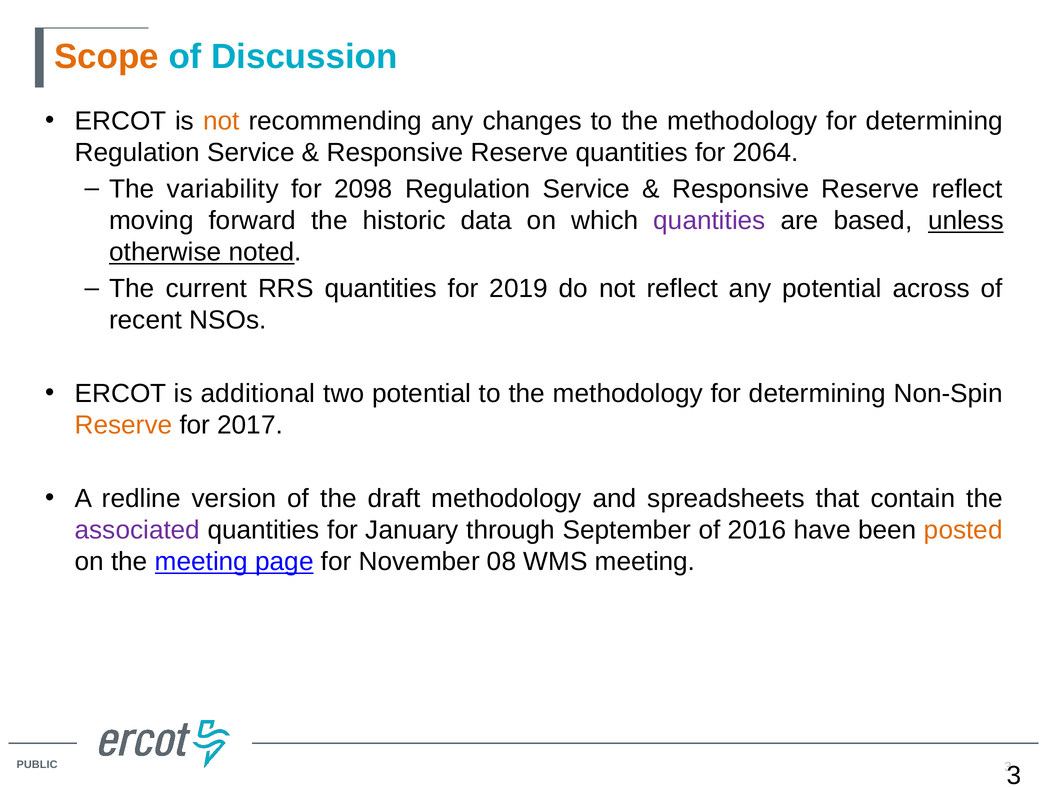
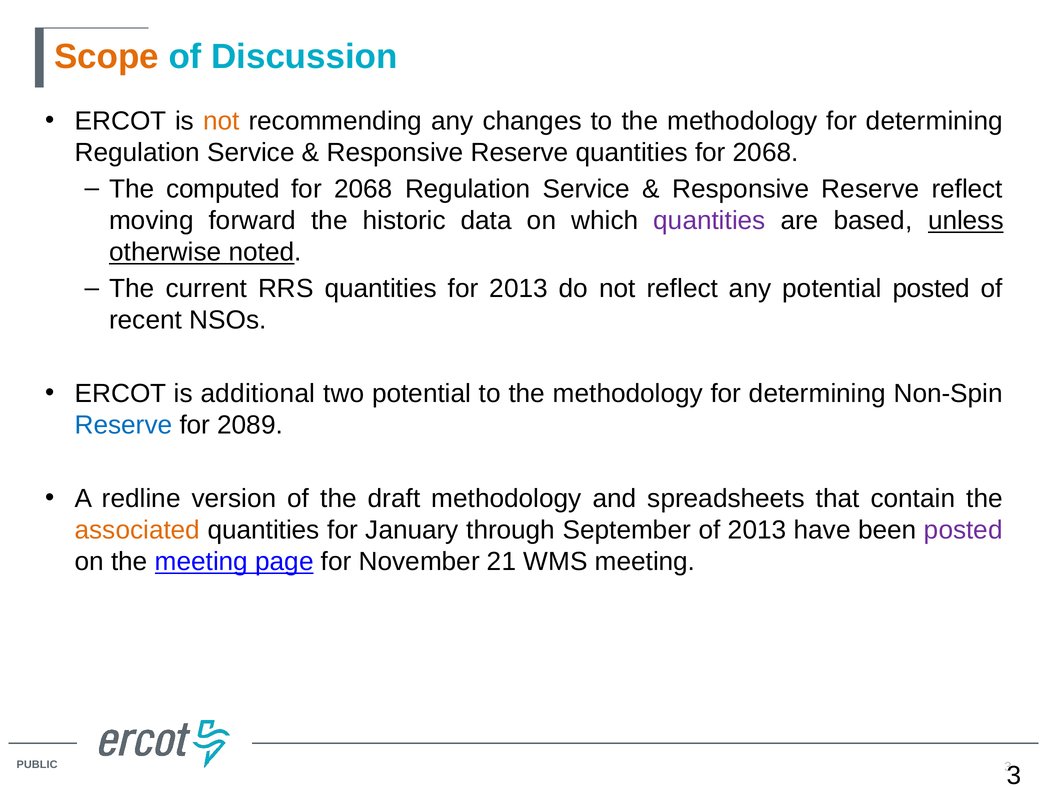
quantities for 2064: 2064 -> 2068
variability: variability -> computed
2098 at (363, 189): 2098 -> 2068
for 2019: 2019 -> 2013
potential across: across -> posted
Reserve at (124, 425) colour: orange -> blue
2017: 2017 -> 2089
associated colour: purple -> orange
of 2016: 2016 -> 2013
posted at (963, 530) colour: orange -> purple
08: 08 -> 21
